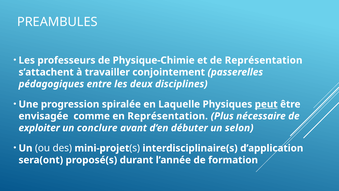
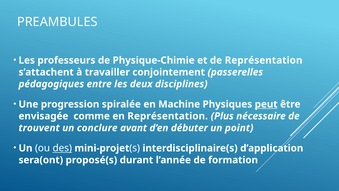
Laquelle: Laquelle -> Machine
exploiter: exploiter -> trouvent
selon: selon -> point
des underline: none -> present
